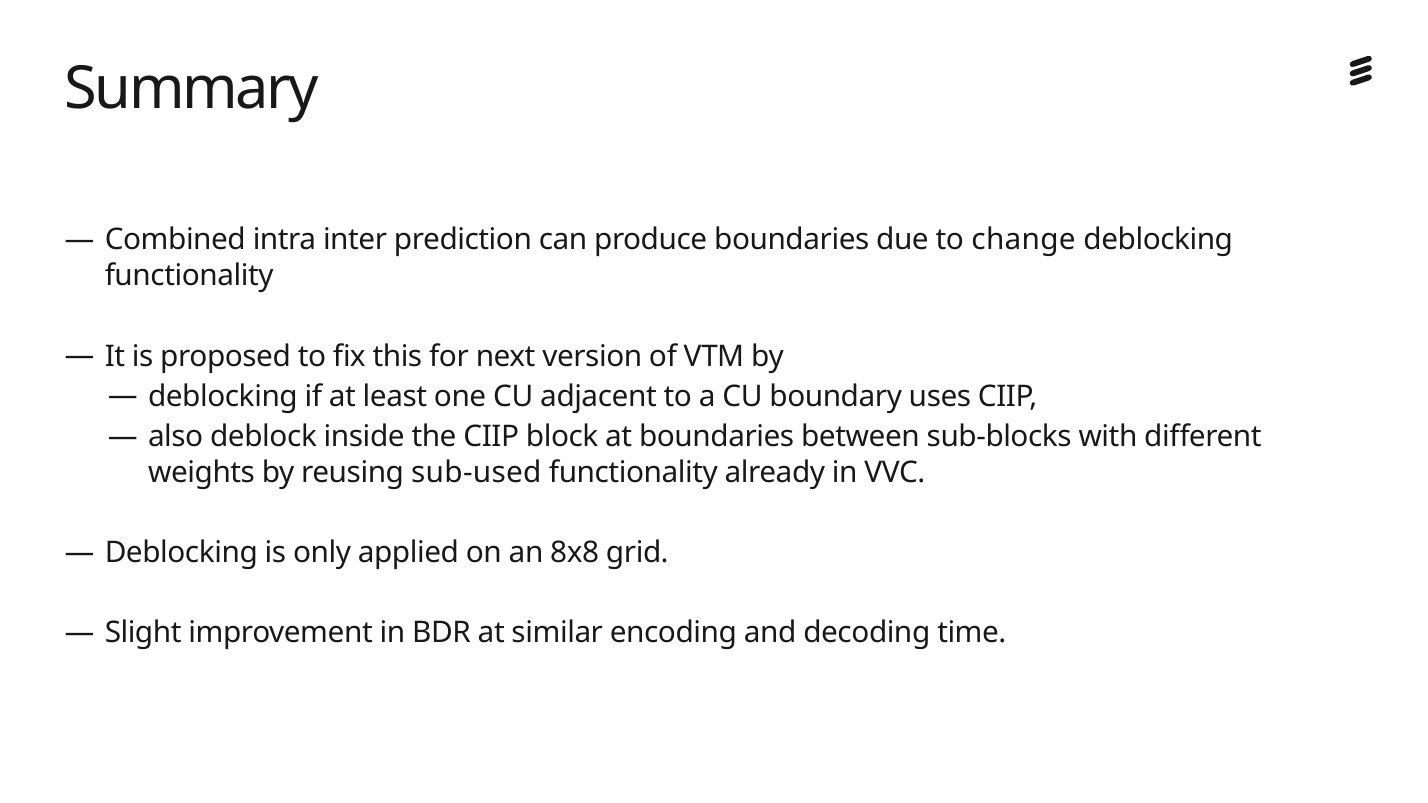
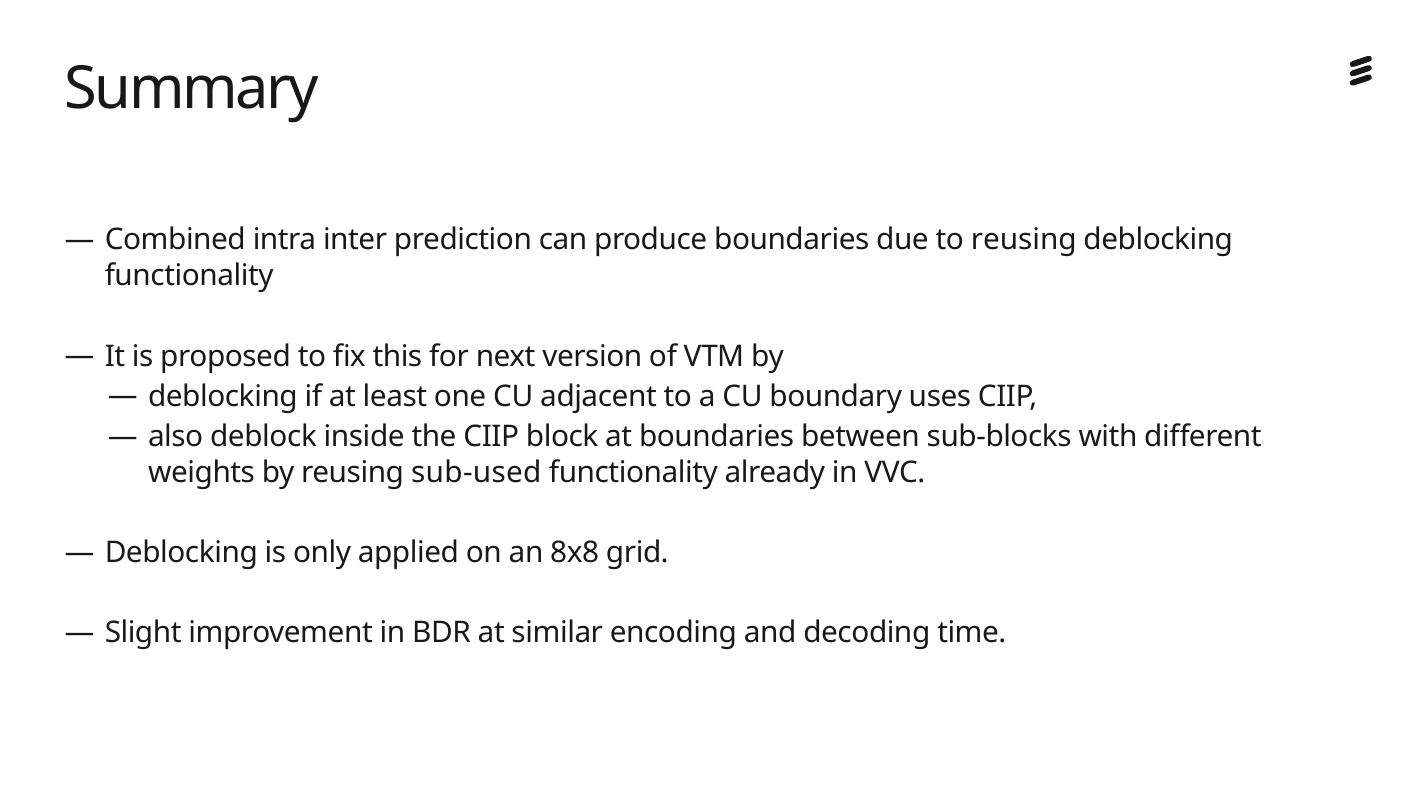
to change: change -> reusing
